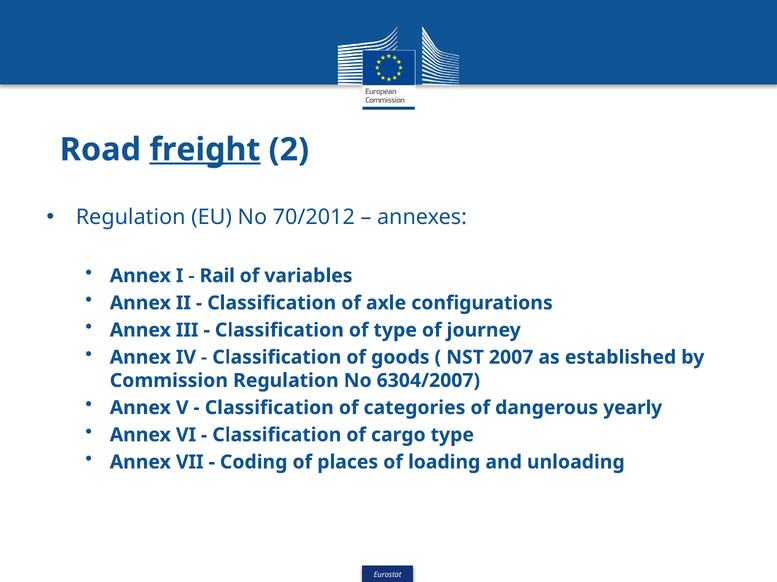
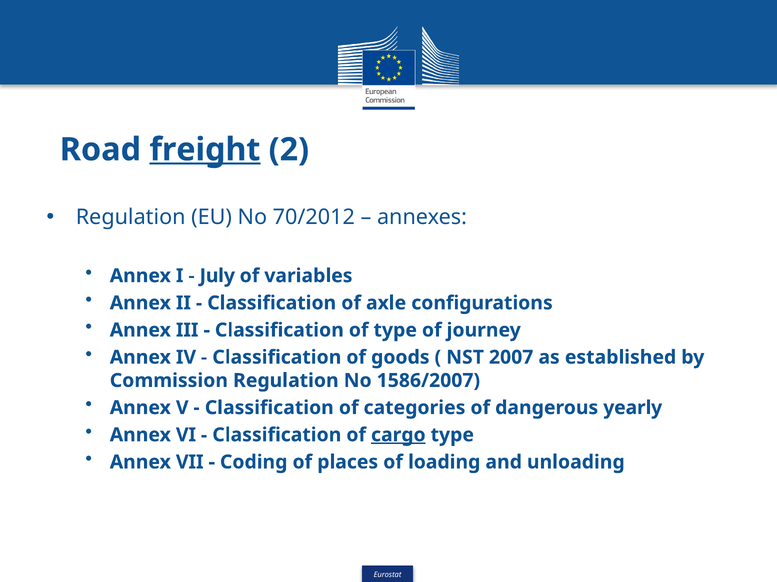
Rail: Rail -> July
6304/2007: 6304/2007 -> 1586/2007
cargo underline: none -> present
